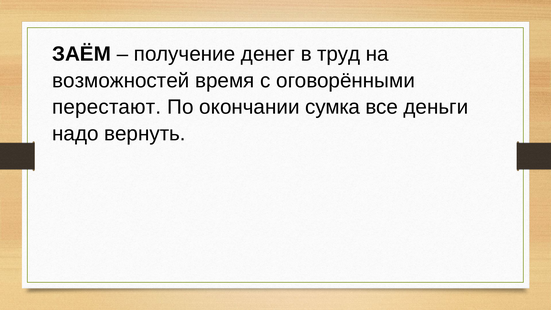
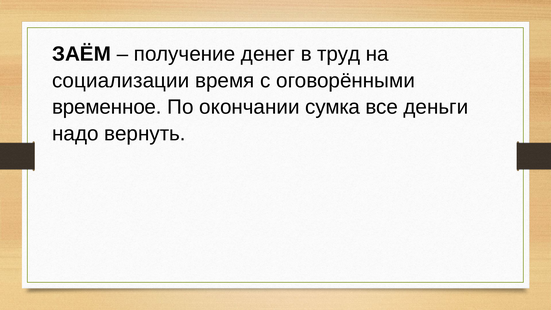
возможностей: возможностей -> социализации
перестают: перестают -> временное
